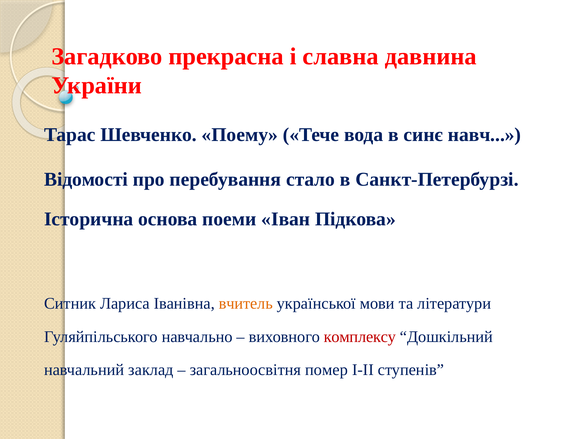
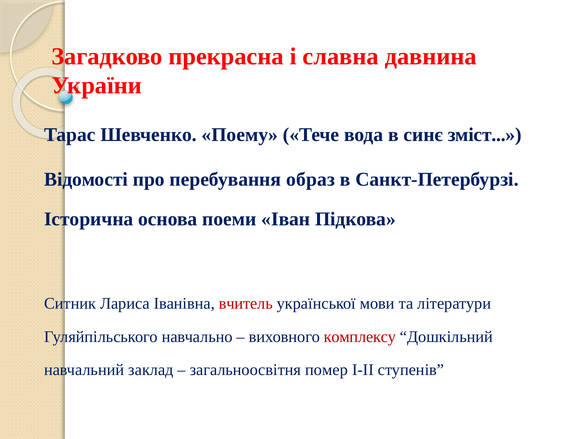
навч: навч -> зміст
стало: стало -> образ
вчитель colour: orange -> red
